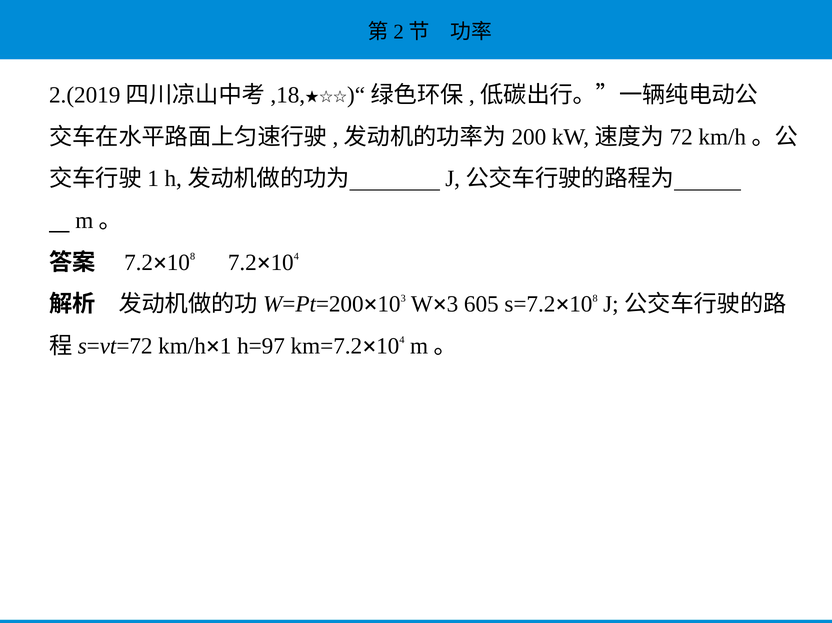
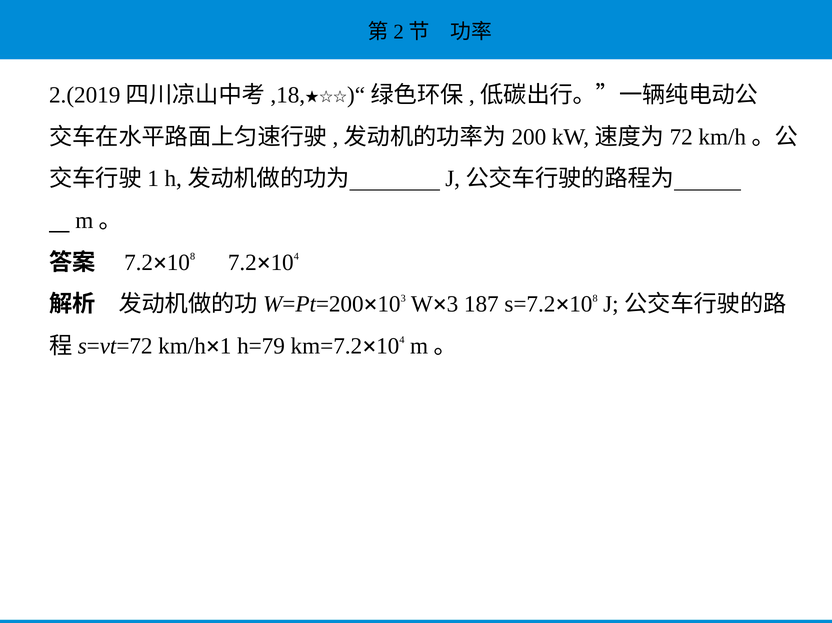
605: 605 -> 187
h=97: h=97 -> h=79
